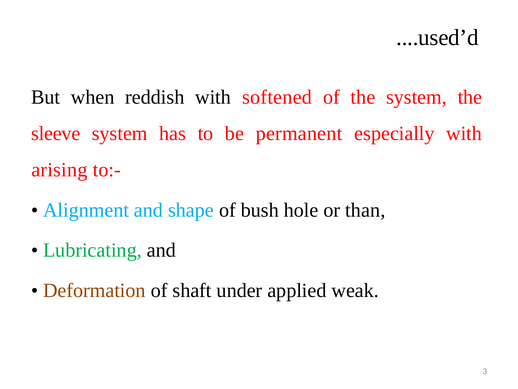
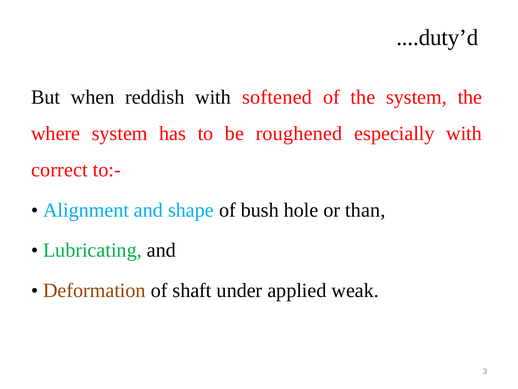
....used’d: ....used’d -> ....duty’d
sleeve: sleeve -> where
permanent: permanent -> roughened
arising: arising -> correct
